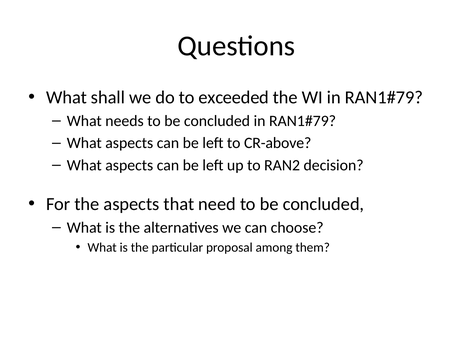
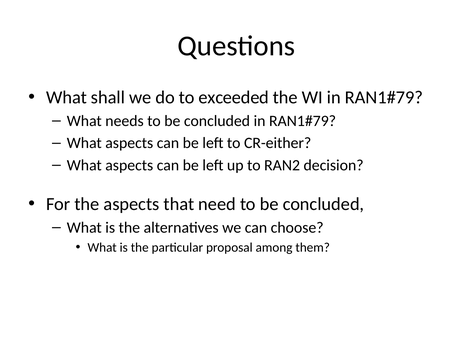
CR-above: CR-above -> CR-either
